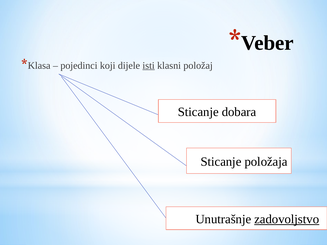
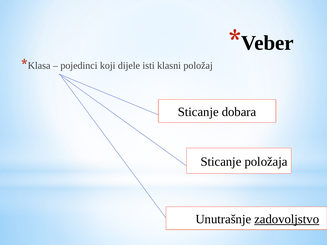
isti underline: present -> none
